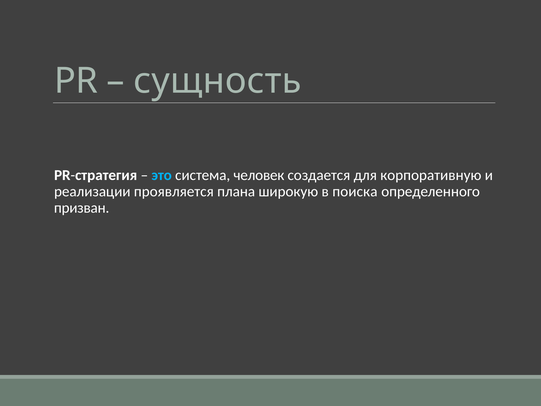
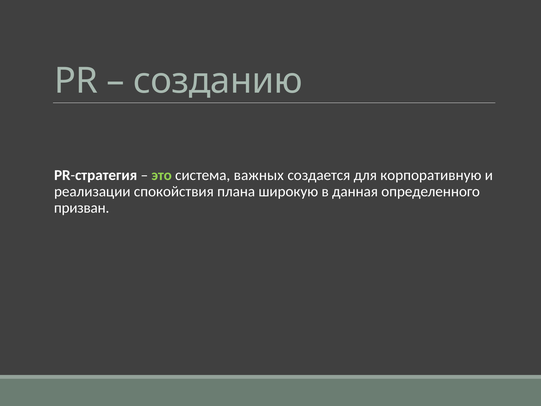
сущность: сущность -> созданию
это colour: light blue -> light green
человек: человек -> важных
проявляется: проявляется -> спокойствия
поиска: поиска -> данная
